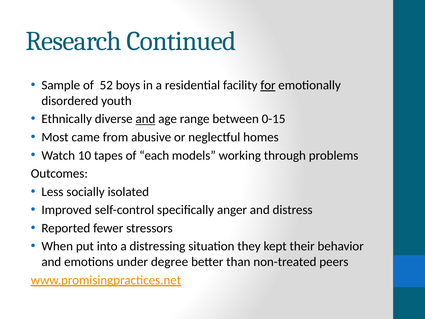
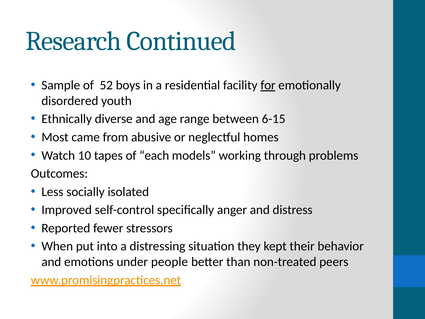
and at (145, 119) underline: present -> none
0-15: 0-15 -> 6-15
degree: degree -> people
